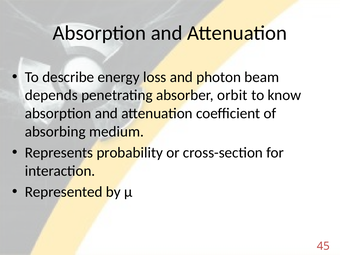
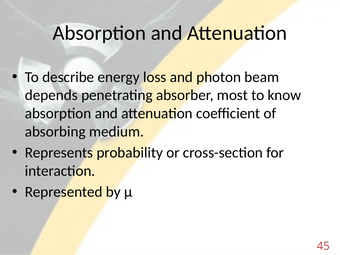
orbit: orbit -> most
